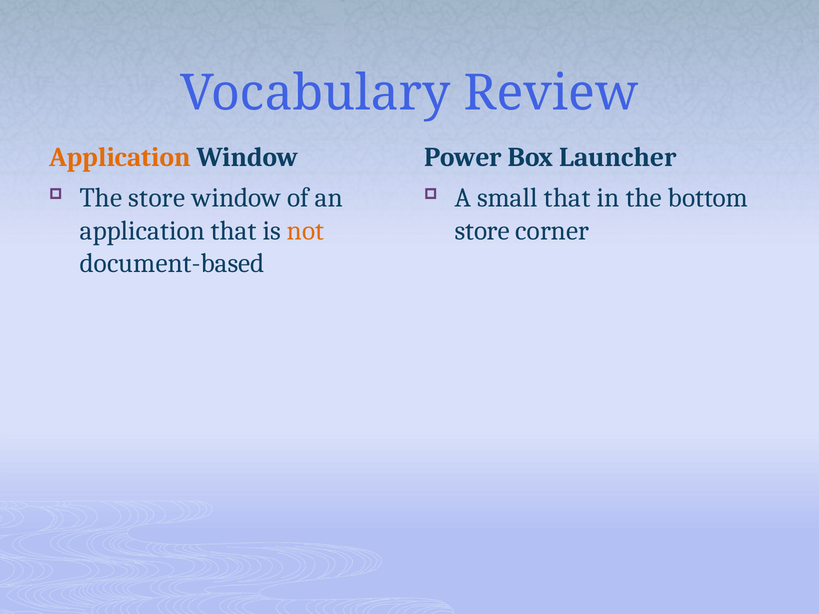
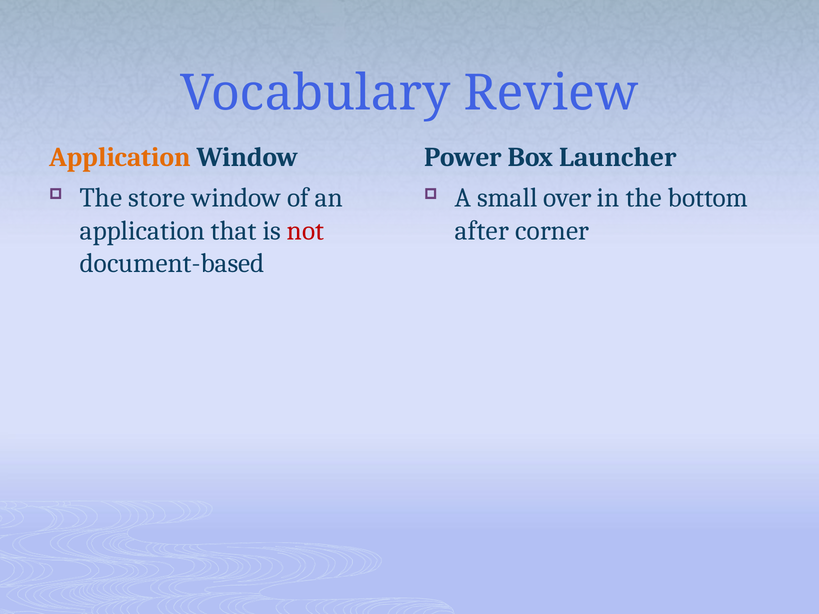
small that: that -> over
not colour: orange -> red
store at (482, 231): store -> after
